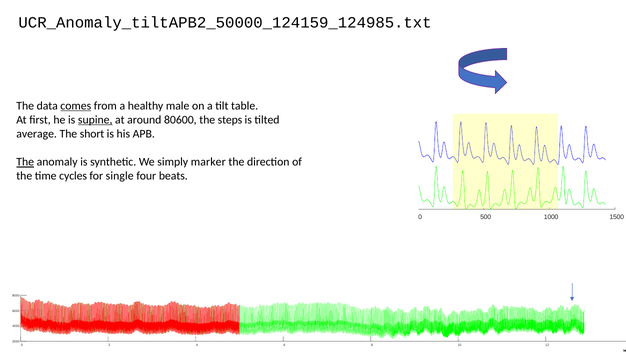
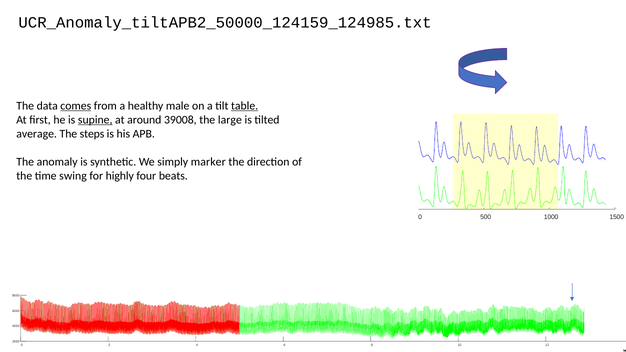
table underline: none -> present
80600: 80600 -> 39008
steps: steps -> large
short: short -> steps
The at (25, 162) underline: present -> none
cycles: cycles -> swing
single: single -> highly
